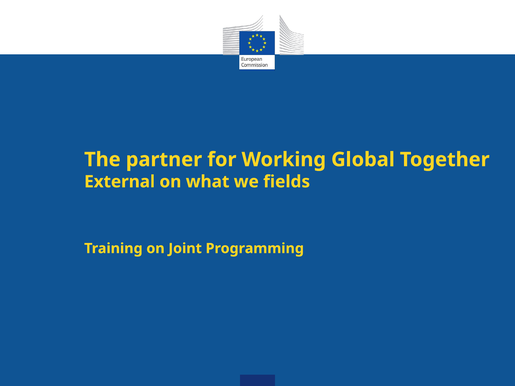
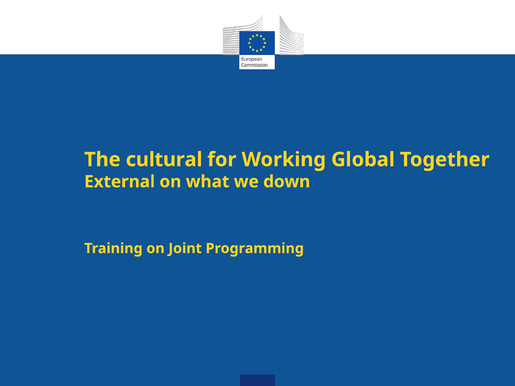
partner: partner -> cultural
fields: fields -> down
